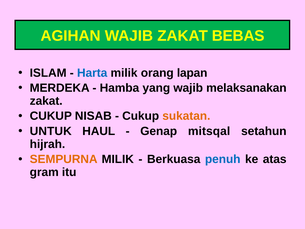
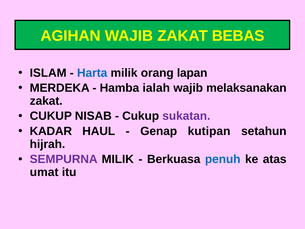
yang: yang -> ialah
sukatan colour: orange -> purple
UNTUK: UNTUK -> KADAR
mitsqal: mitsqal -> kutipan
SEMPURNA colour: orange -> purple
gram: gram -> umat
